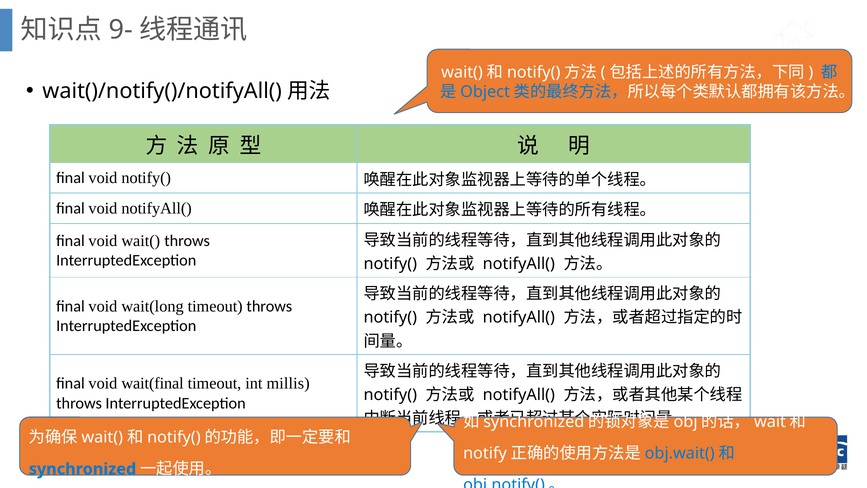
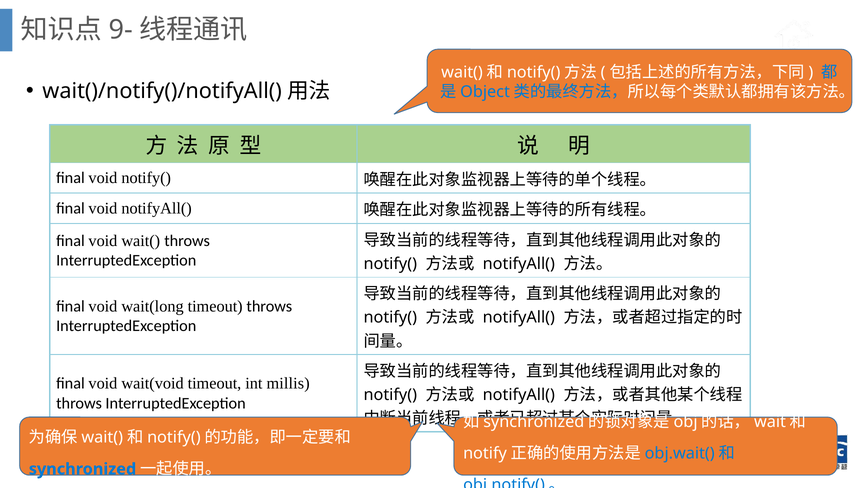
wait(final: wait(final -> wait(void
